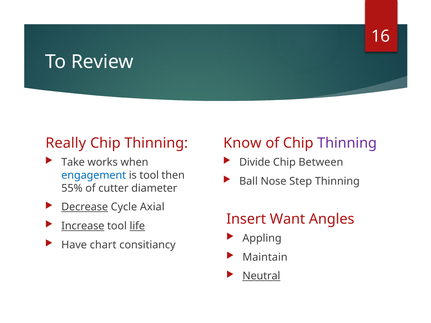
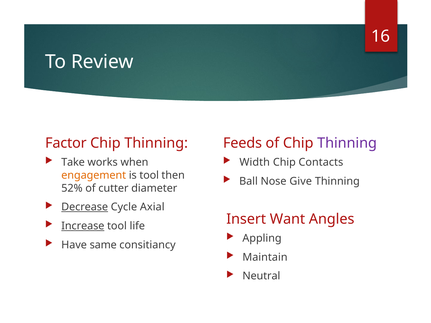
Really: Really -> Factor
Know: Know -> Feeds
Divide: Divide -> Width
Between: Between -> Contacts
engagement colour: blue -> orange
Step: Step -> Give
55%: 55% -> 52%
life underline: present -> none
chart: chart -> same
Neutral underline: present -> none
